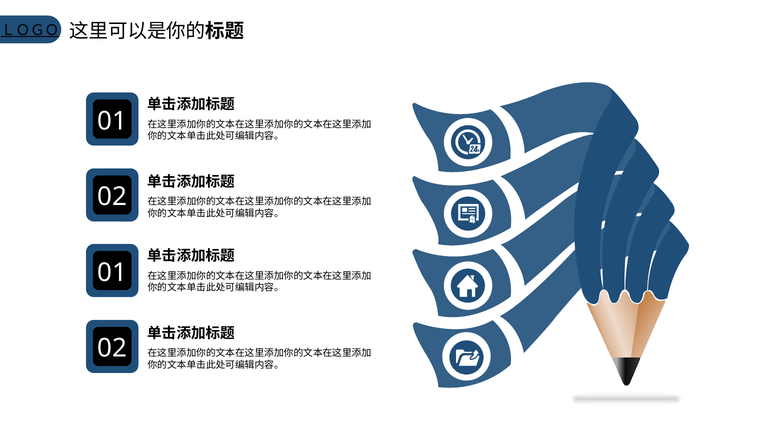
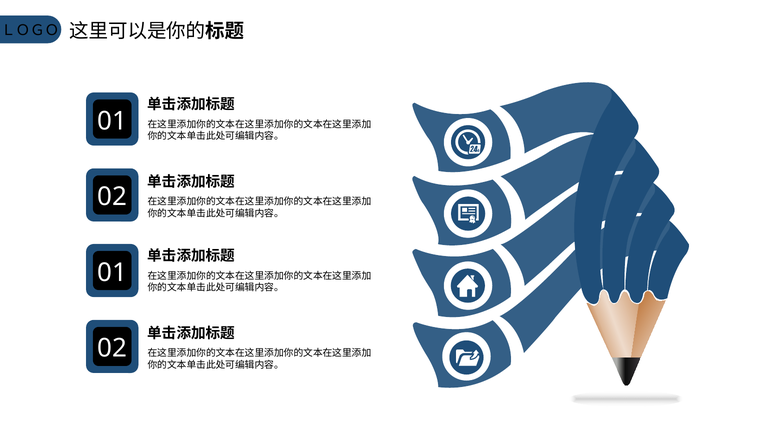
ＬＯＧＯ underline: present -> none
